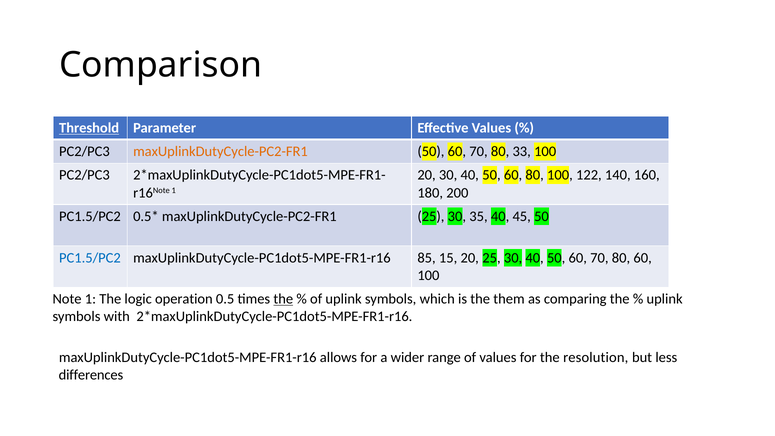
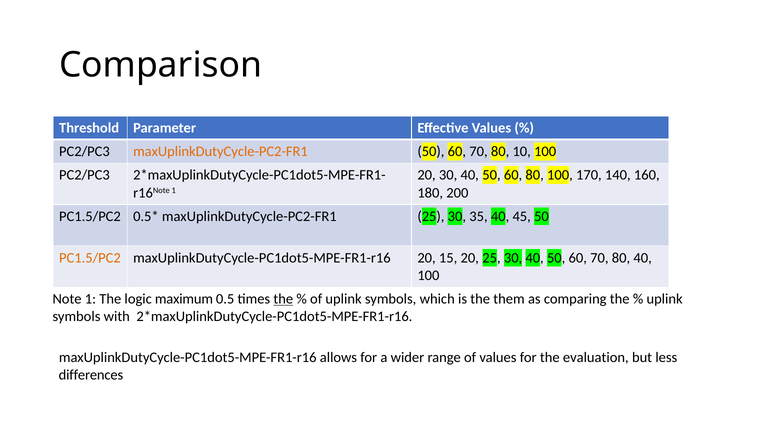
Threshold underline: present -> none
33: 33 -> 10
122: 122 -> 170
PC1.5/PC2 at (90, 258) colour: blue -> orange
maxUplinkDutyCycle-PC1dot5-MPE-FR1-r16 85: 85 -> 20
80 60: 60 -> 40
operation: operation -> maximum
resolution: resolution -> evaluation
